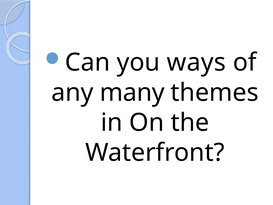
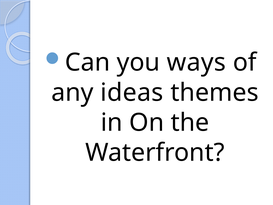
many: many -> ideas
